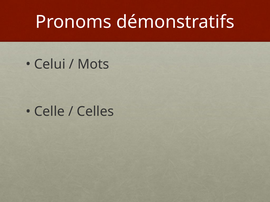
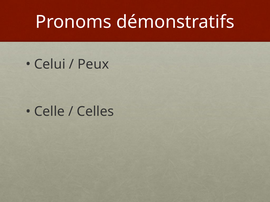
Mots: Mots -> Peux
